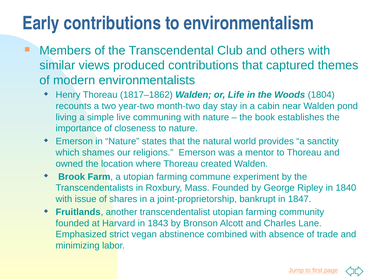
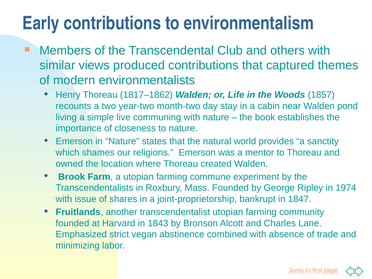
1804: 1804 -> 1857
1840: 1840 -> 1974
